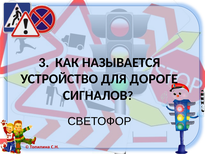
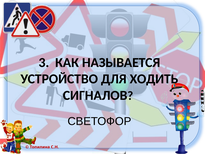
ДОРОГЕ: ДОРОГЕ -> ХОДИТЬ
